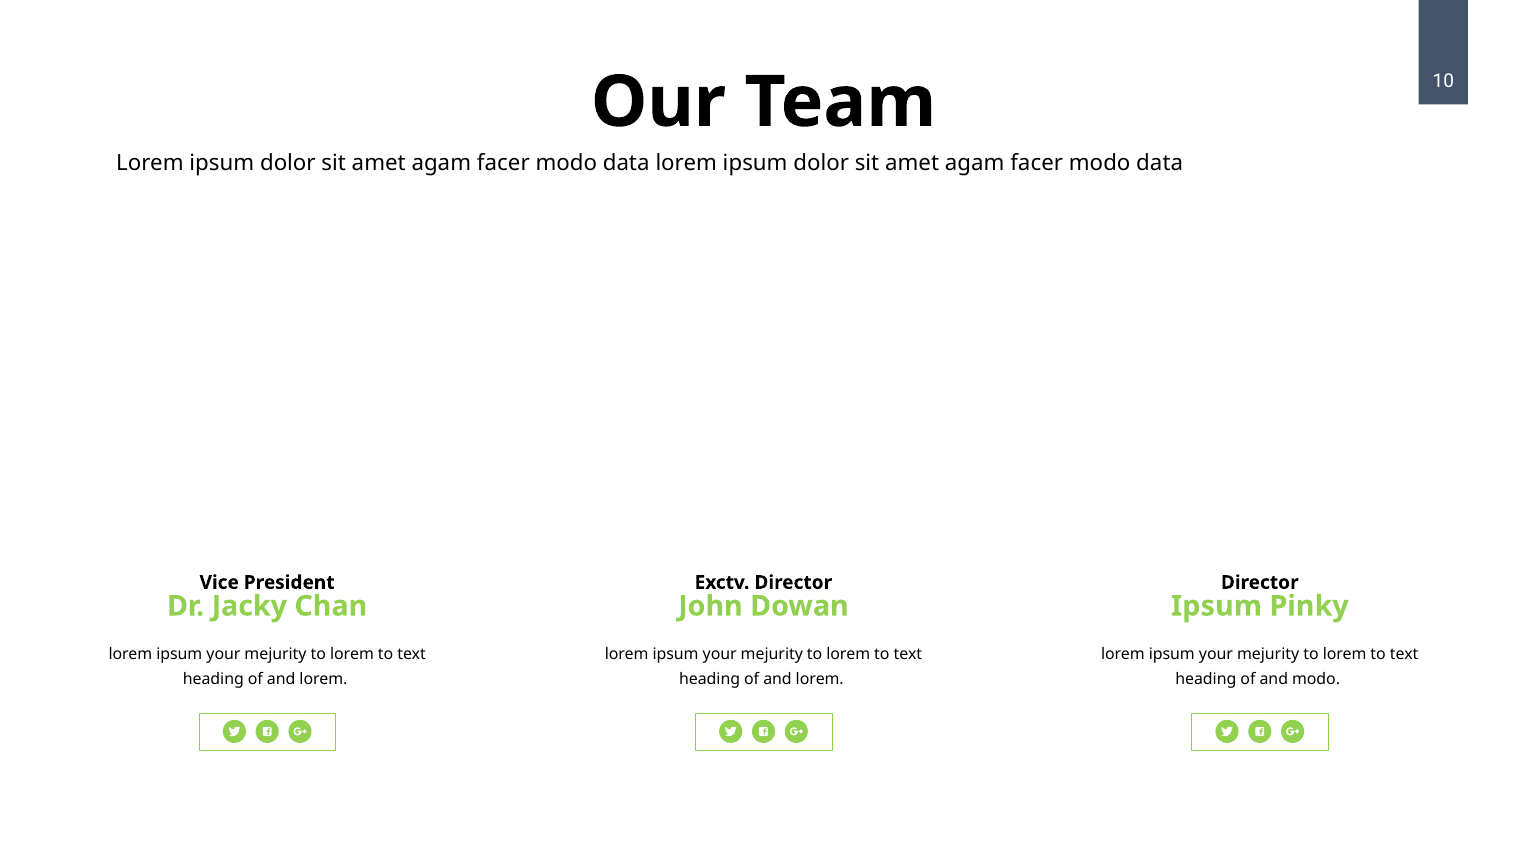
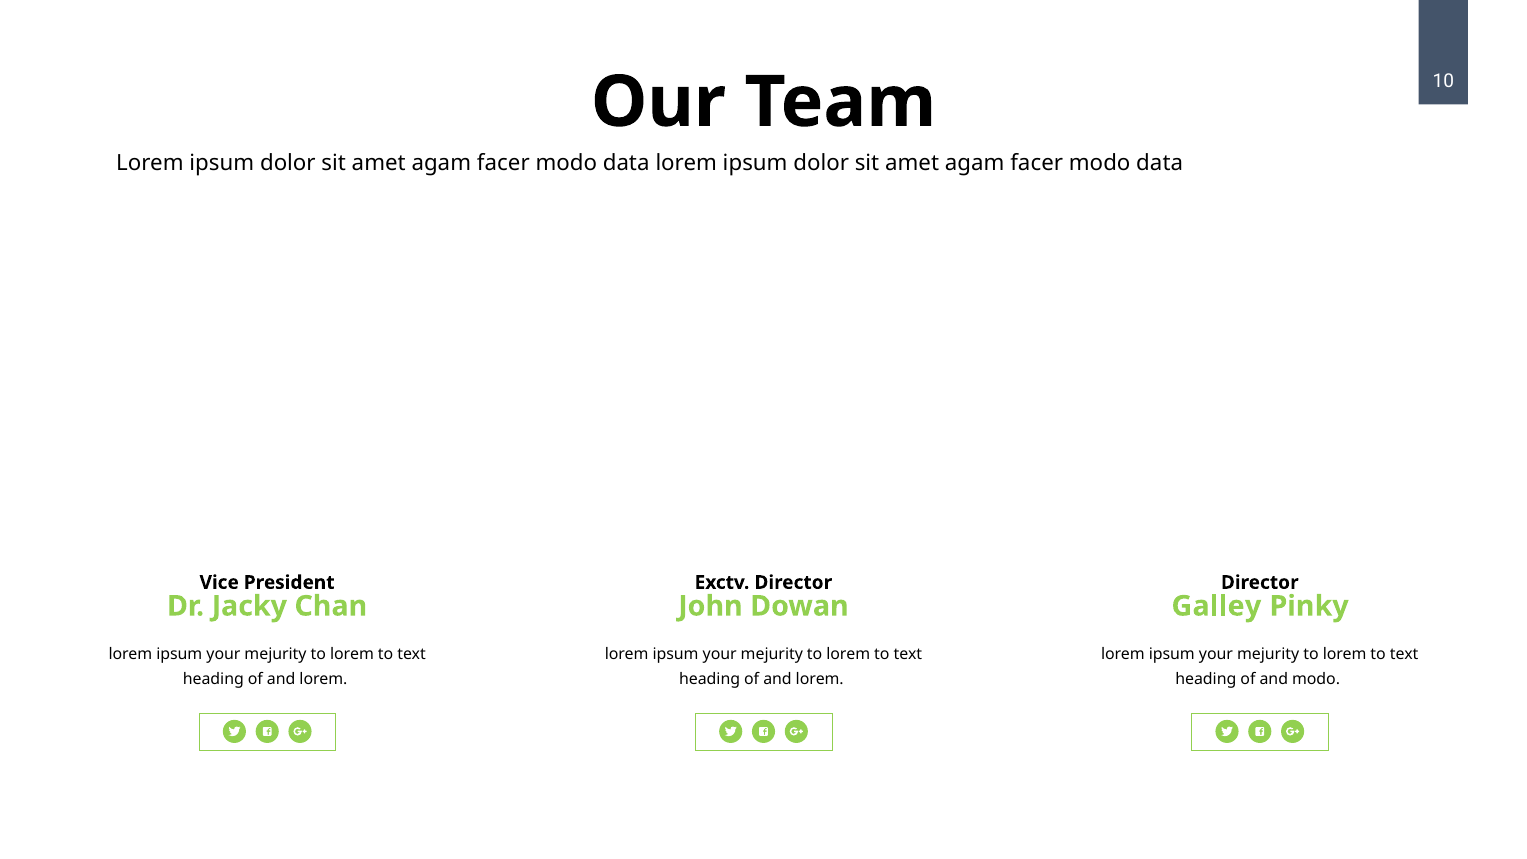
Ipsum at (1216, 606): Ipsum -> Galley
